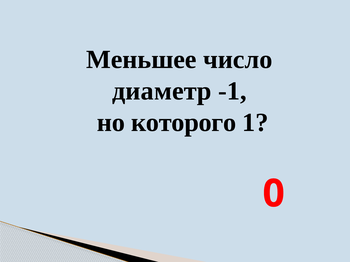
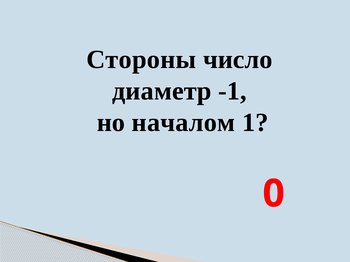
Меньшее: Меньшее -> Стороны
которого: которого -> началом
